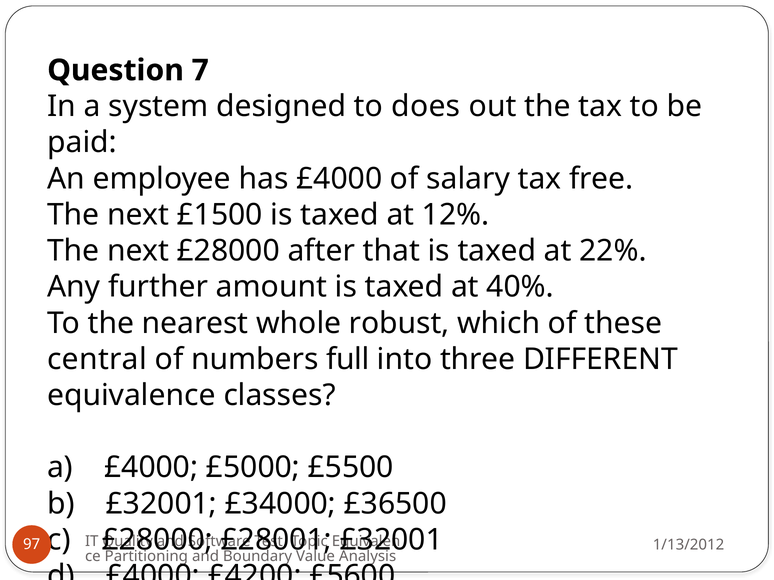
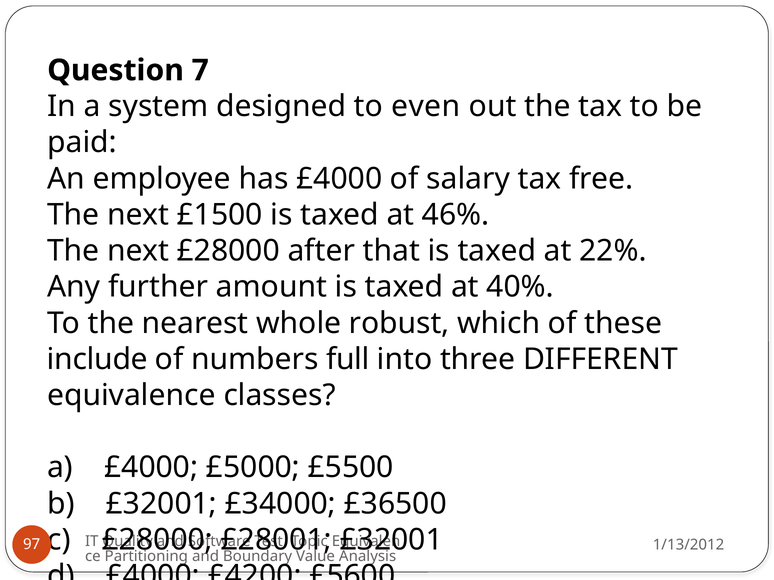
does: does -> even
12%: 12% -> 46%
central: central -> include
